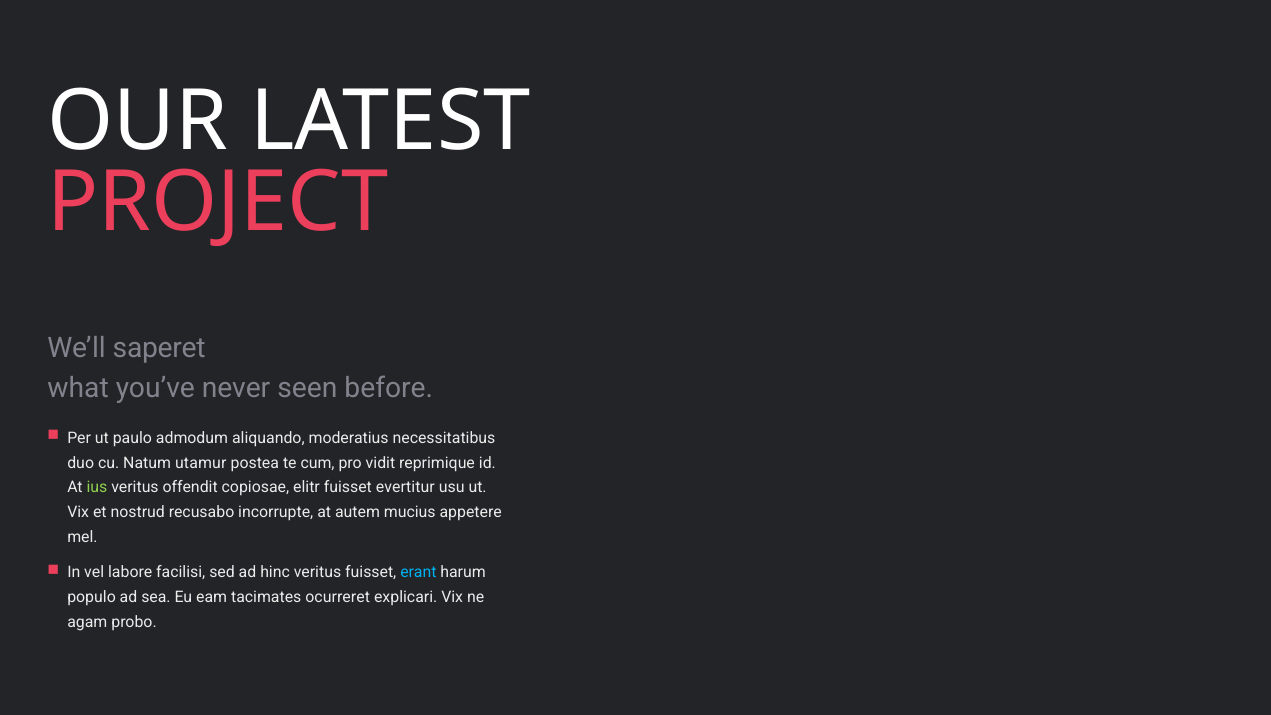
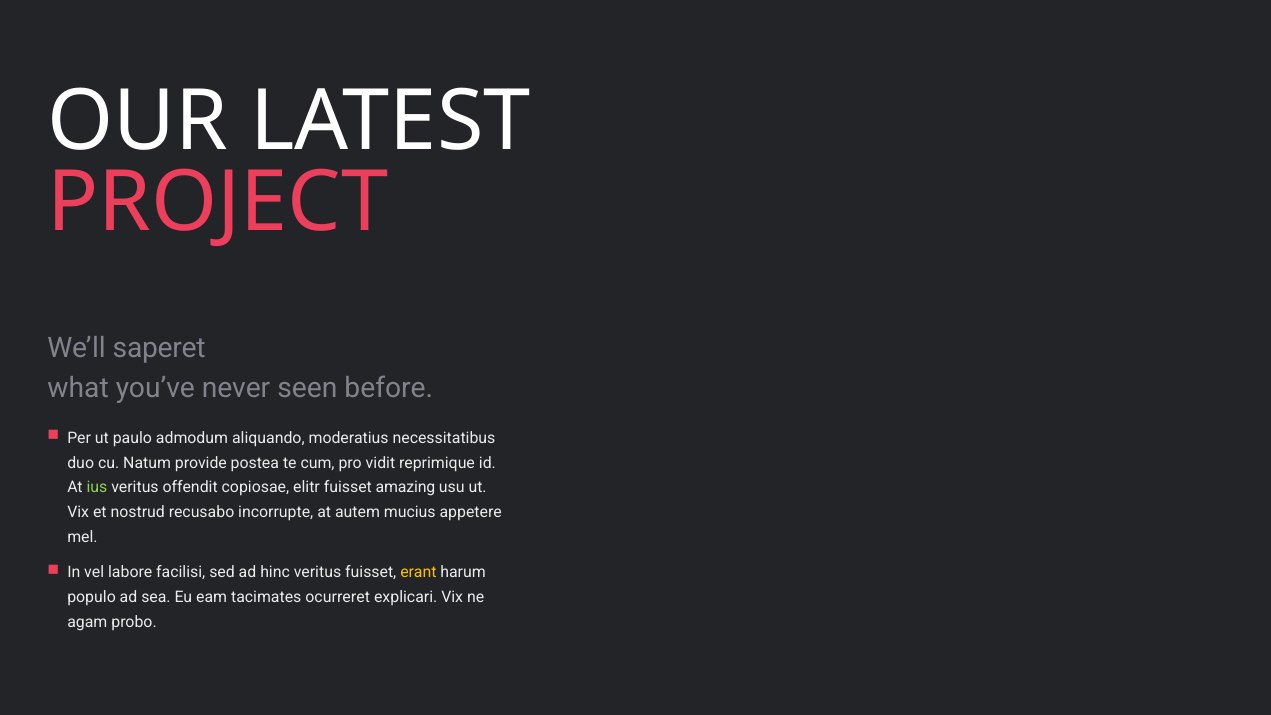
utamur: utamur -> provide
evertitur: evertitur -> amazing
erant colour: light blue -> yellow
